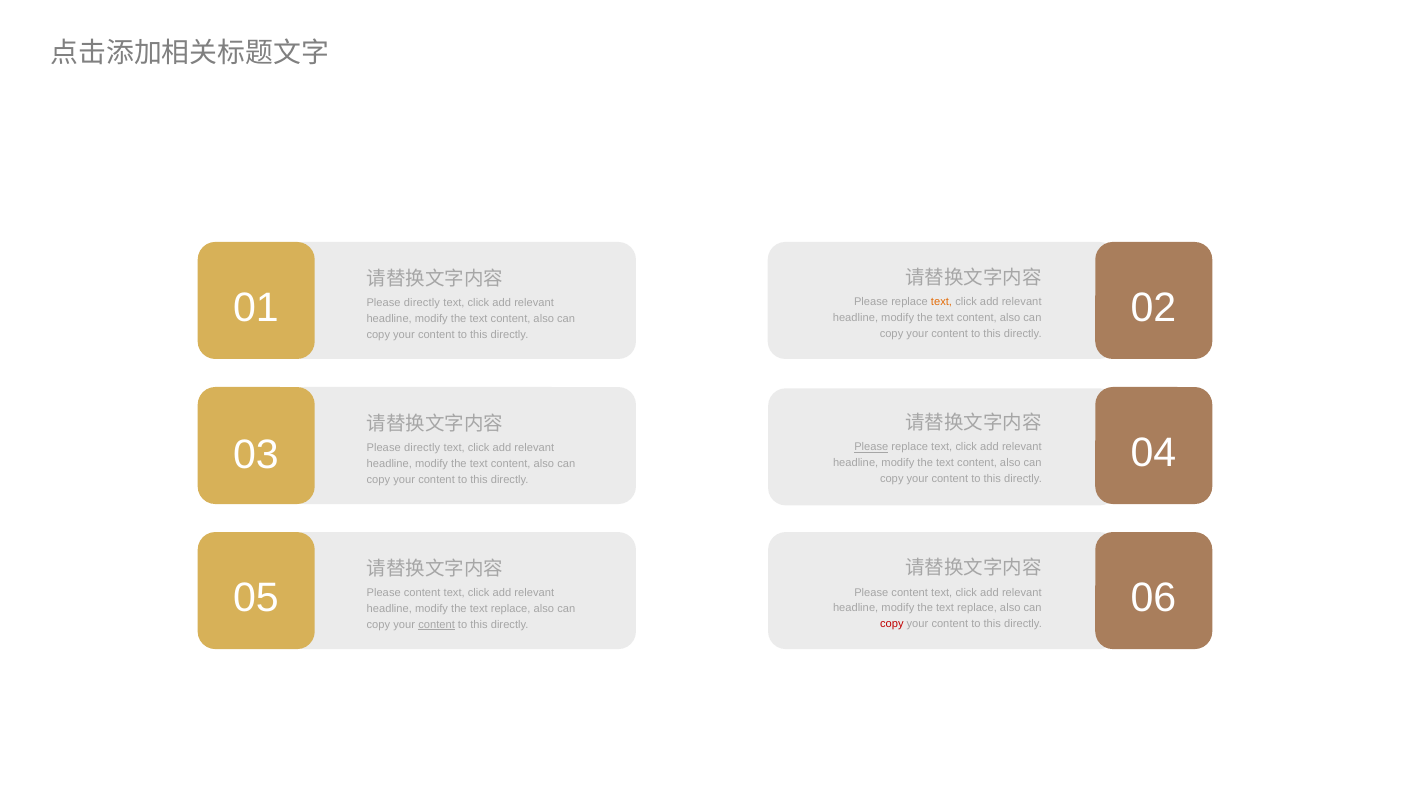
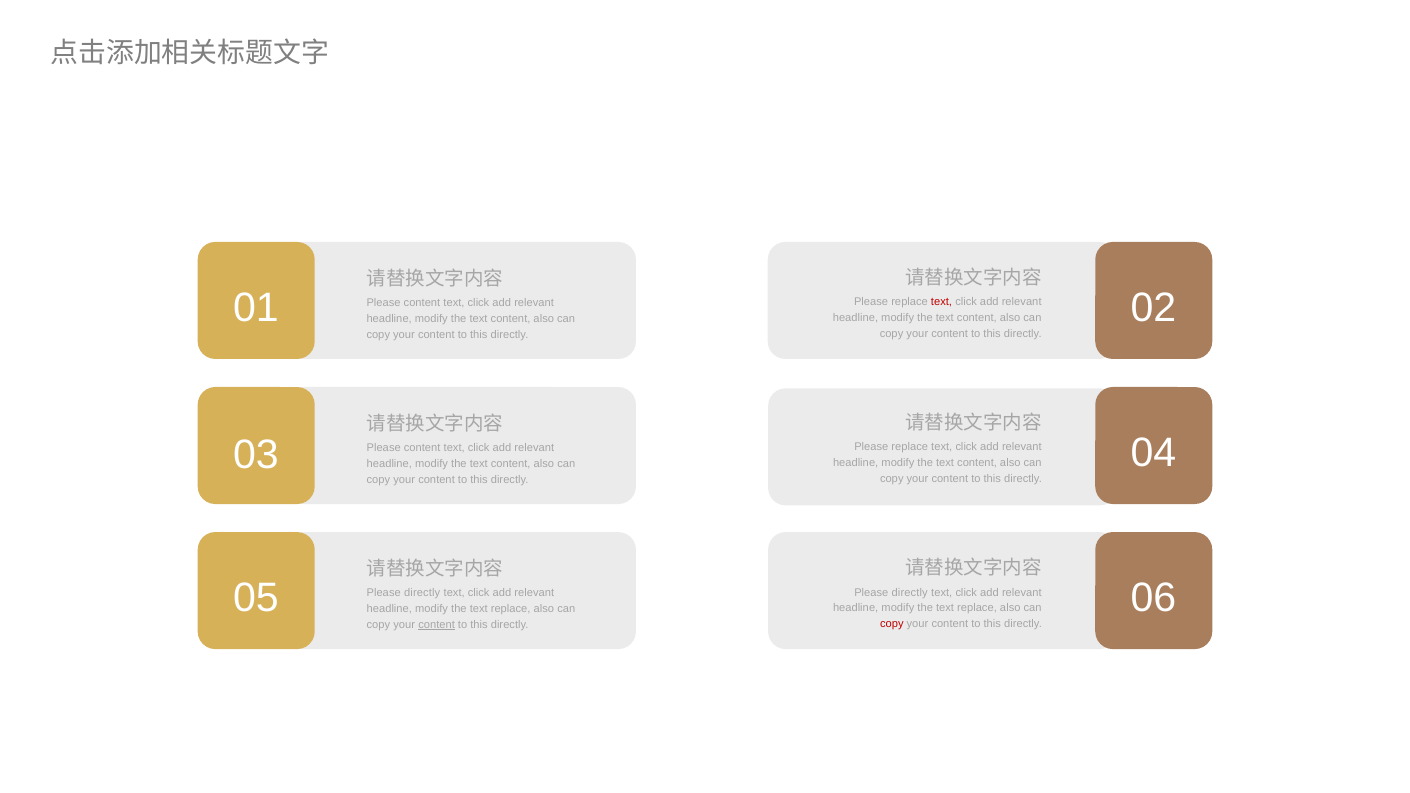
text at (942, 302) colour: orange -> red
directly at (422, 303): directly -> content
Please at (871, 447) underline: present -> none
directly at (422, 448): directly -> content
content at (910, 592): content -> directly
content at (422, 593): content -> directly
